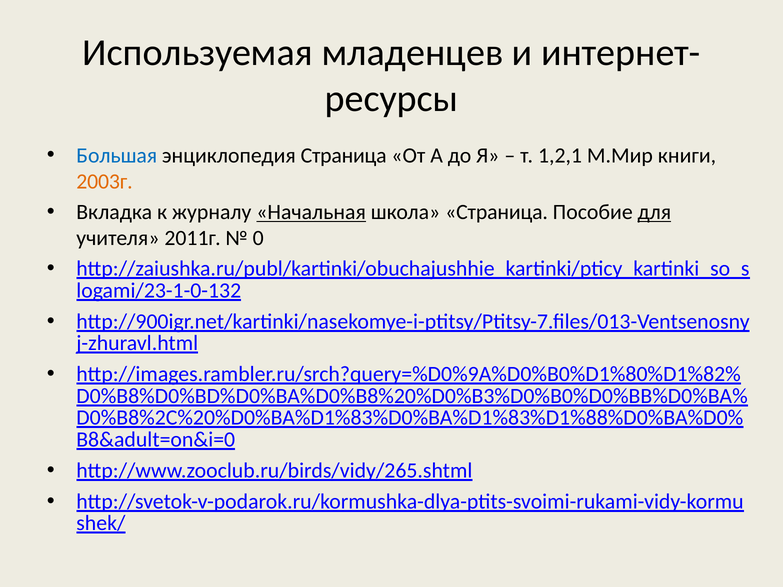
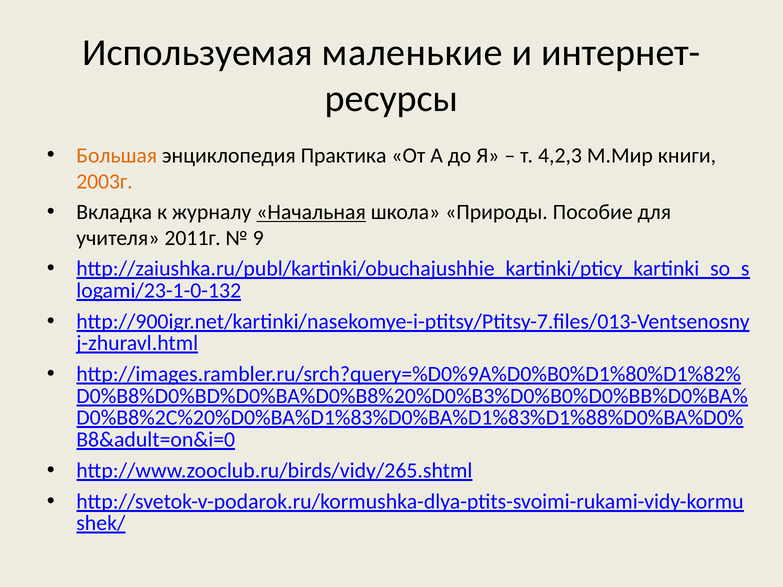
младенцев: младенцев -> маленькие
Большая colour: blue -> orange
энциклопедия Страница: Страница -> Практика
1,2,1: 1,2,1 -> 4,2,3
школа Страница: Страница -> Природы
для underline: present -> none
0: 0 -> 9
